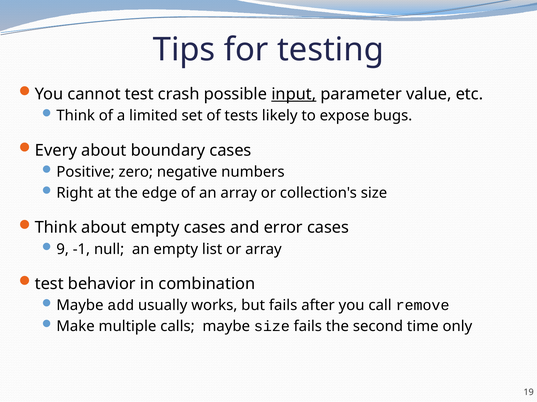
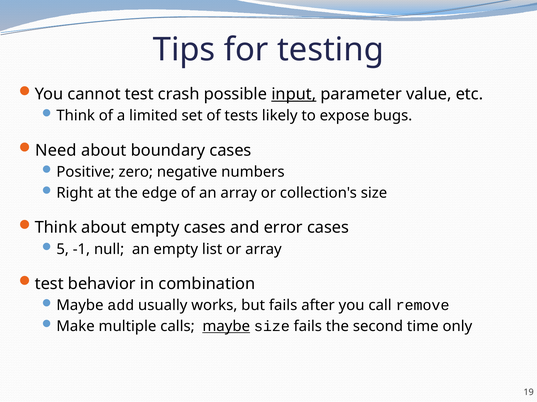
Every: Every -> Need
9: 9 -> 5
maybe at (226, 327) underline: none -> present
